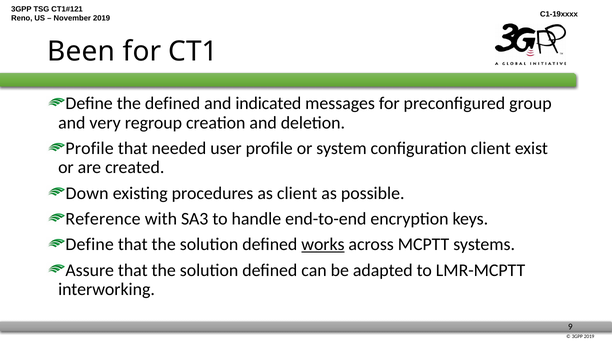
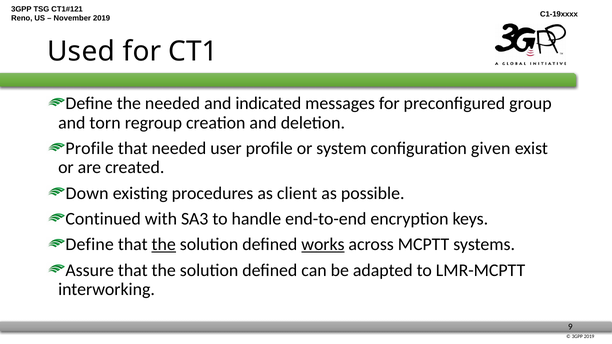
Been: Been -> Used
the defined: defined -> needed
very: very -> torn
configuration client: client -> given
Reference: Reference -> Continued
the at (164, 245) underline: none -> present
